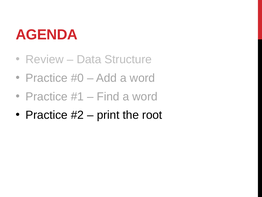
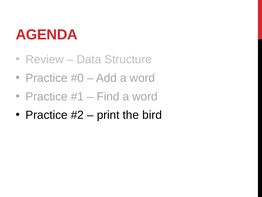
root: root -> bird
